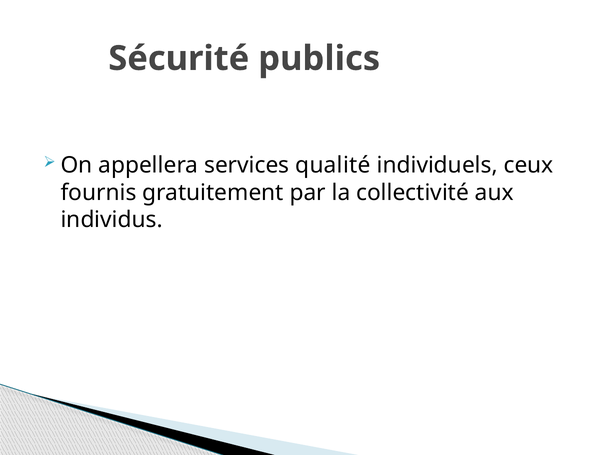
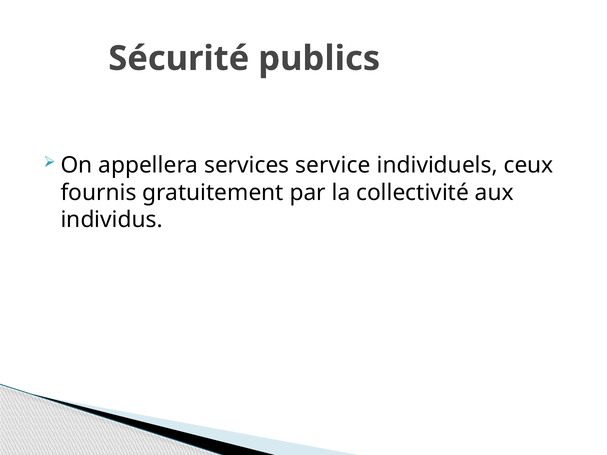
qualité: qualité -> service
